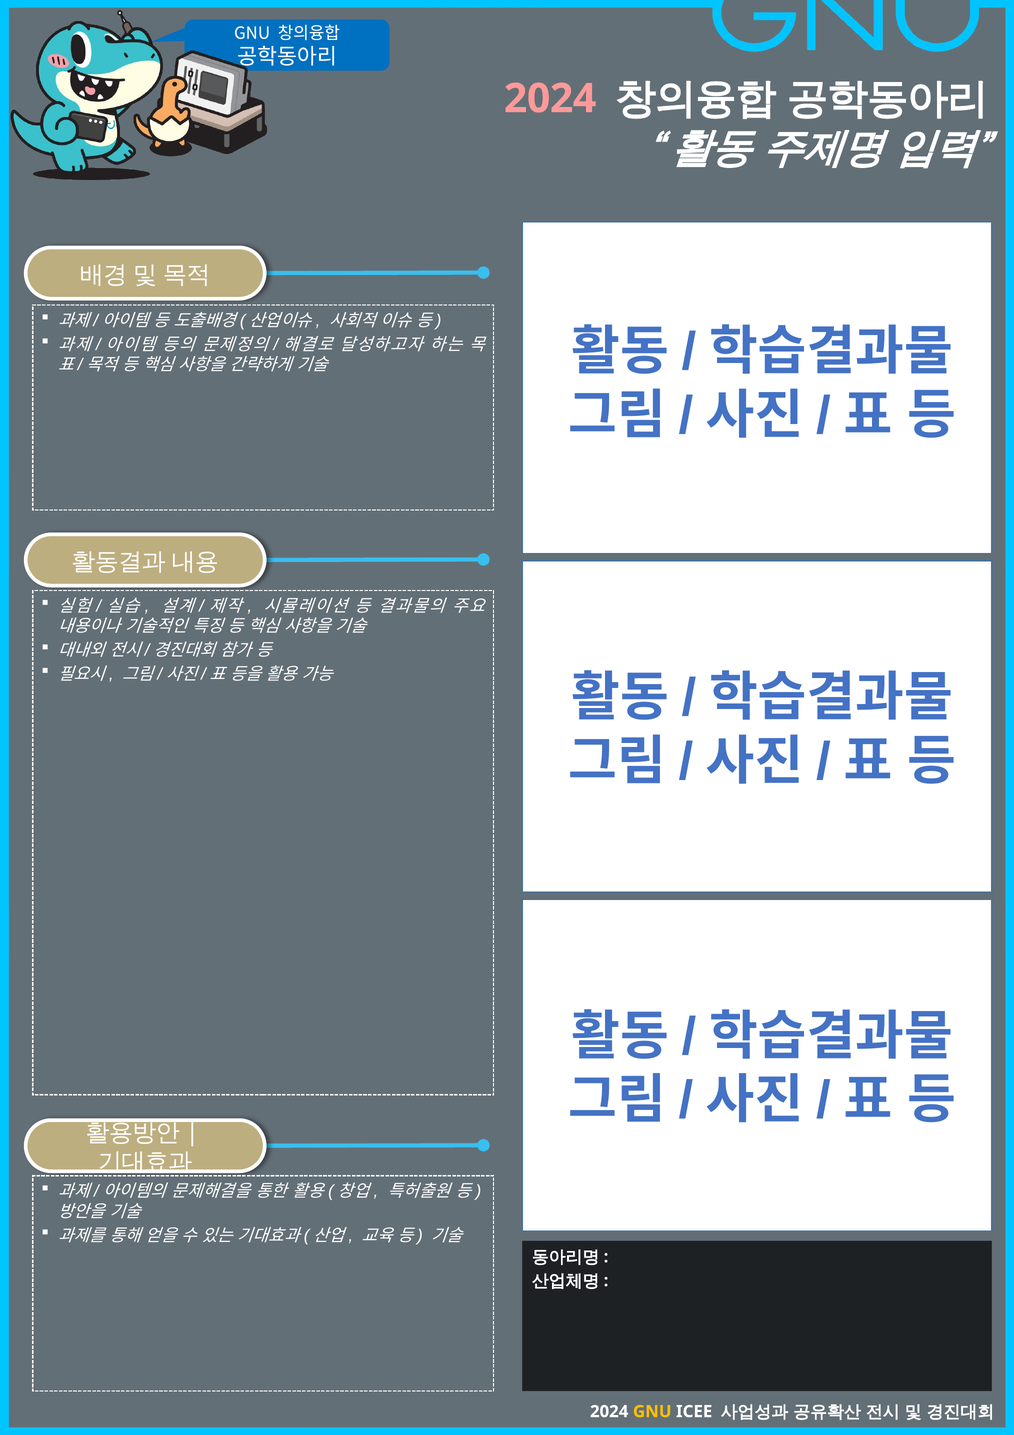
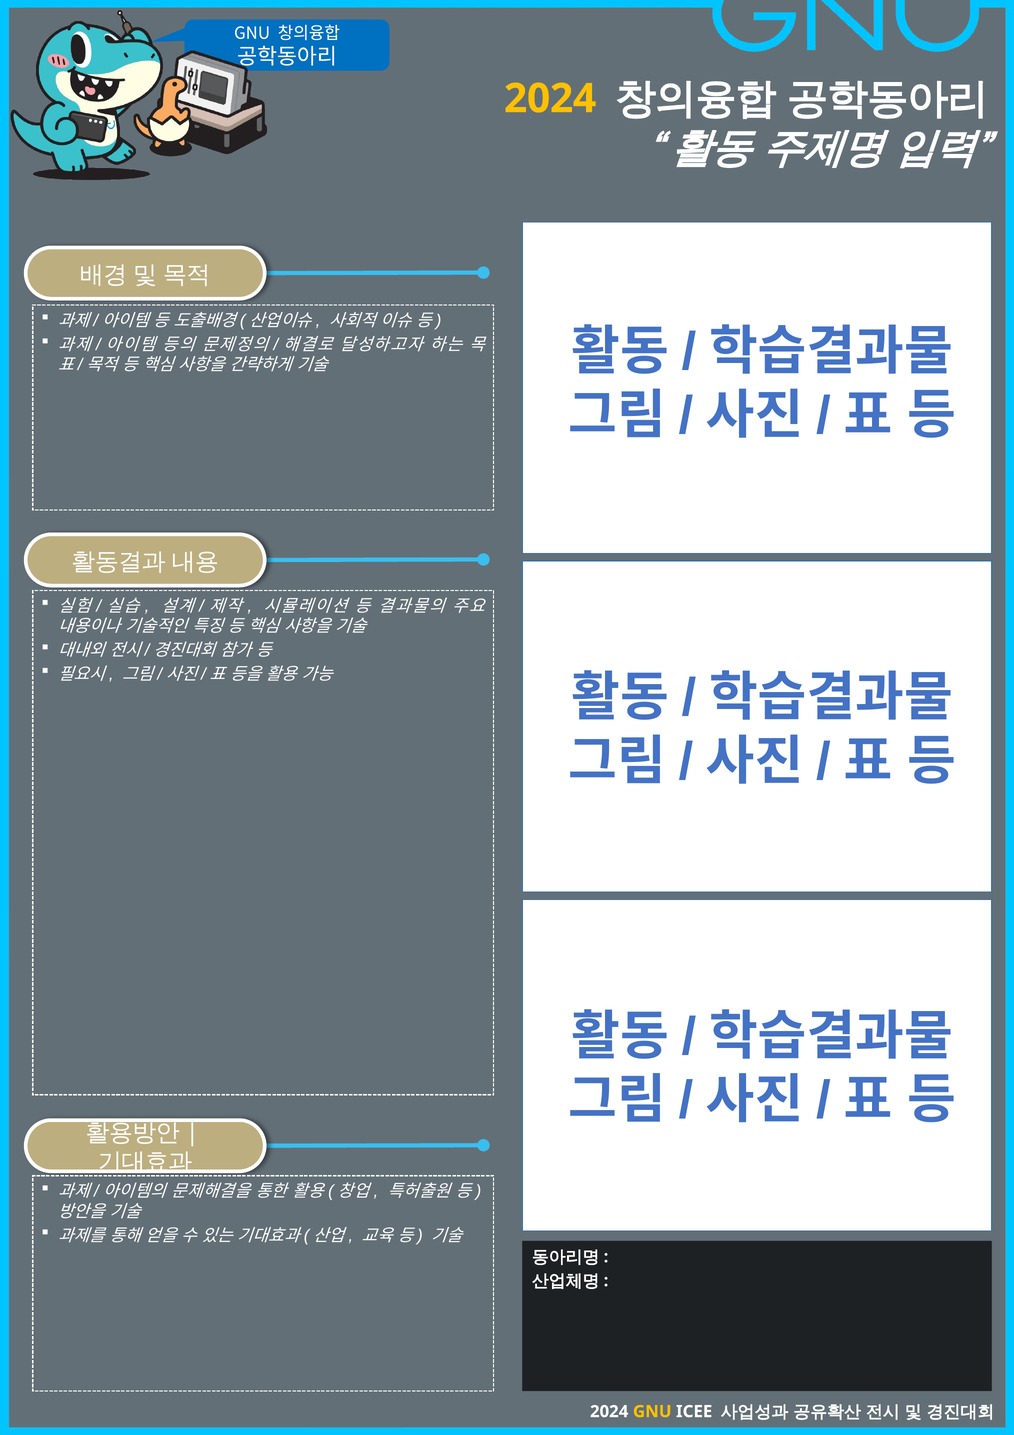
2024 at (550, 99) colour: pink -> yellow
